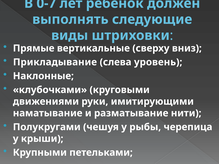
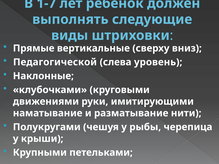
0-7: 0-7 -> 1-7
Прикладывание: Прикладывание -> Педагогической
